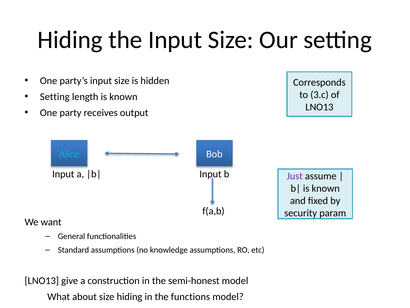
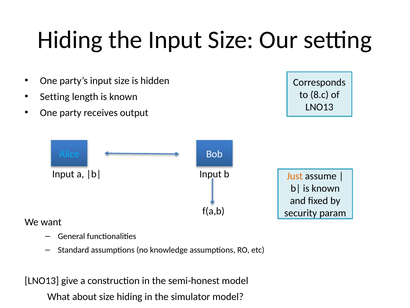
3.c: 3.c -> 8.c
Just colour: purple -> orange
functions: functions -> simulator
